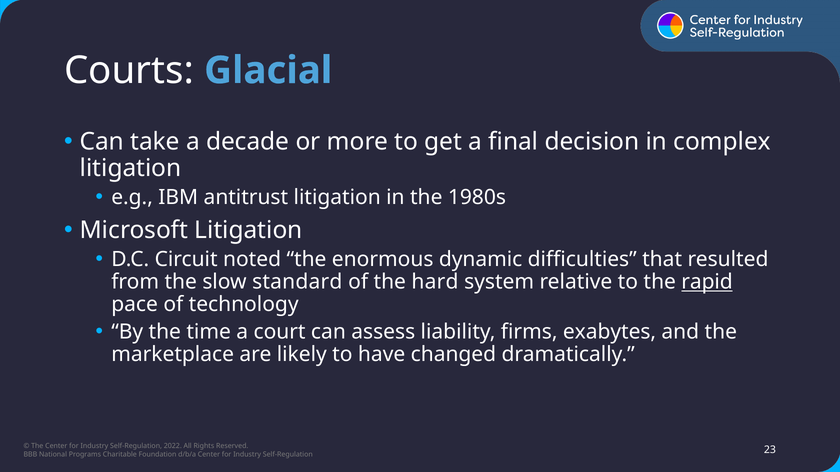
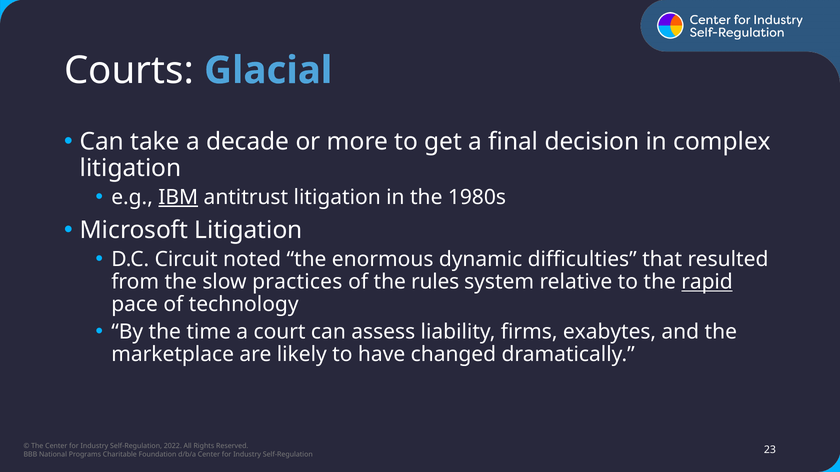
IBM underline: none -> present
standard: standard -> practices
hard: hard -> rules
